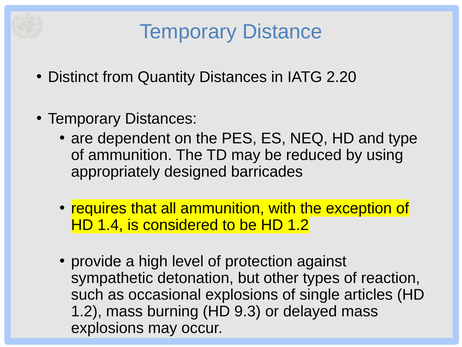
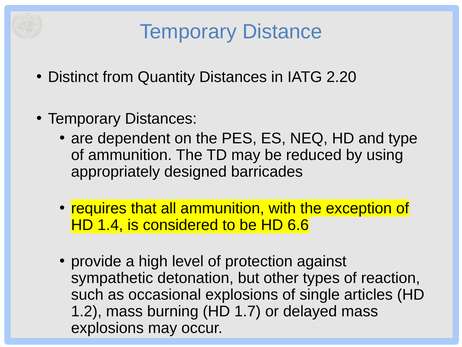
be HD 1.2: 1.2 -> 6.6
9.3: 9.3 -> 1.7
